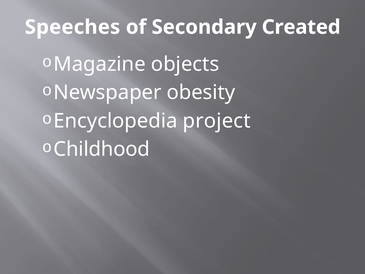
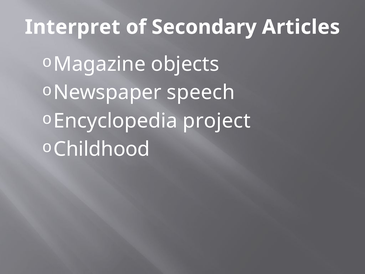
Speeches: Speeches -> Interpret
Created: Created -> Articles
obesity: obesity -> speech
